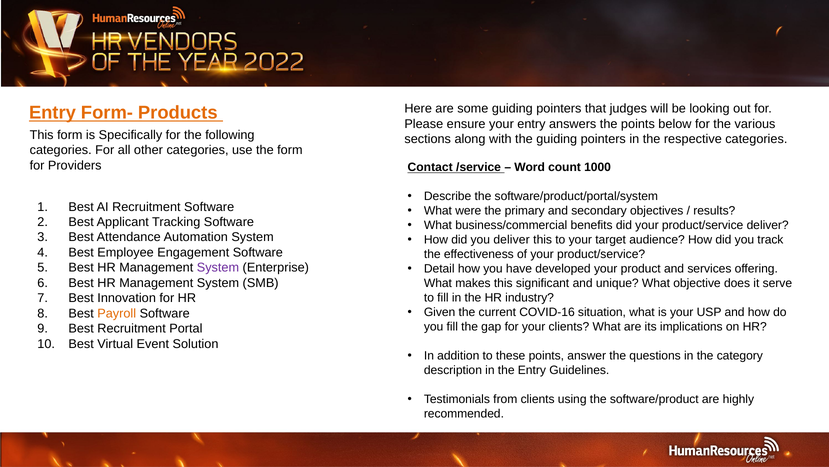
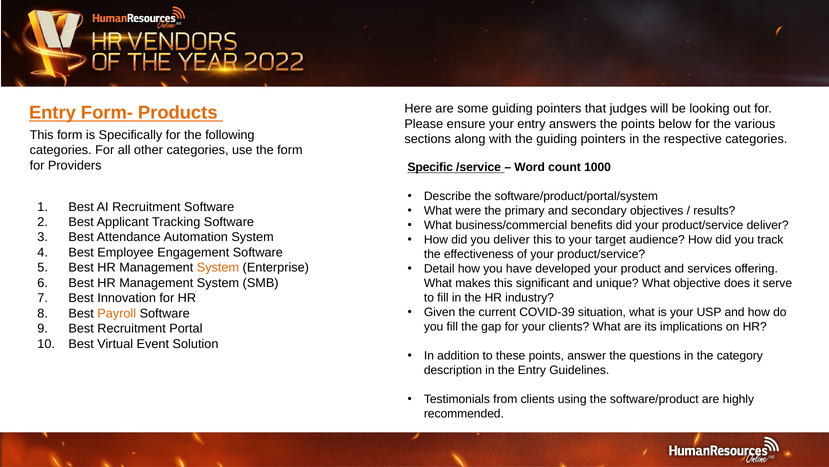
Contact: Contact -> Specific
System at (218, 267) colour: purple -> orange
COVID-16: COVID-16 -> COVID-39
